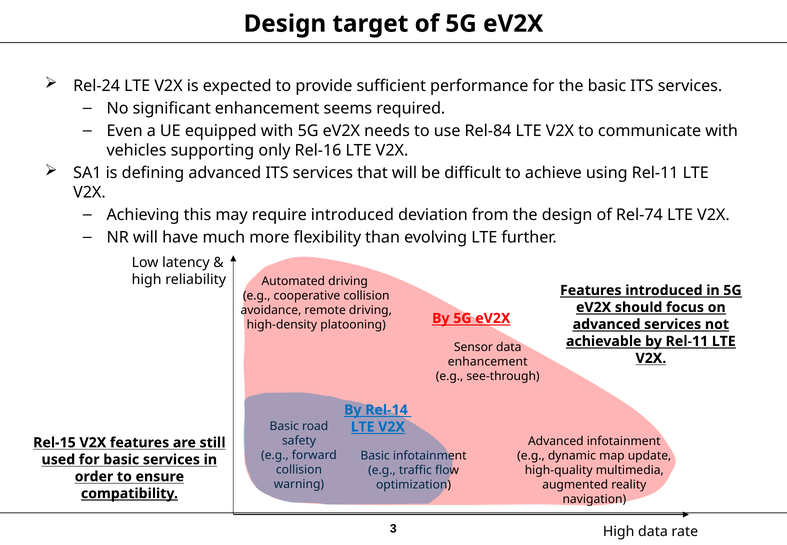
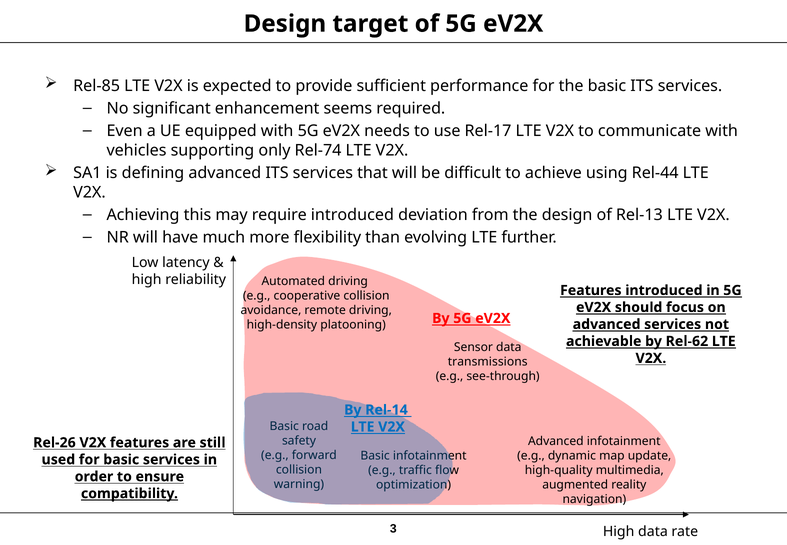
Rel-24: Rel-24 -> Rel-85
Rel-84: Rel-84 -> Rel-17
Rel-16: Rel-16 -> Rel-74
using Rel-11: Rel-11 -> Rel-44
Rel-74: Rel-74 -> Rel-13
by Rel-11: Rel-11 -> Rel-62
enhancement at (488, 362): enhancement -> transmissions
Rel-15: Rel-15 -> Rel-26
